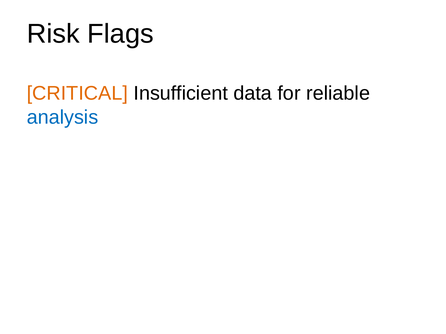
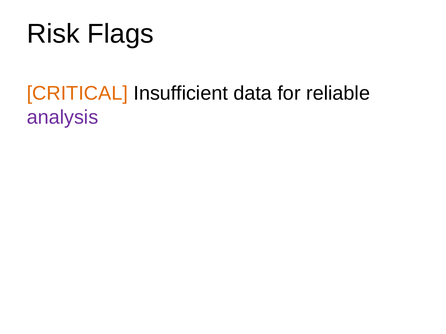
analysis colour: blue -> purple
